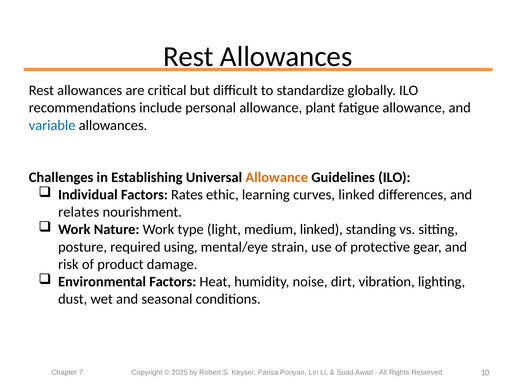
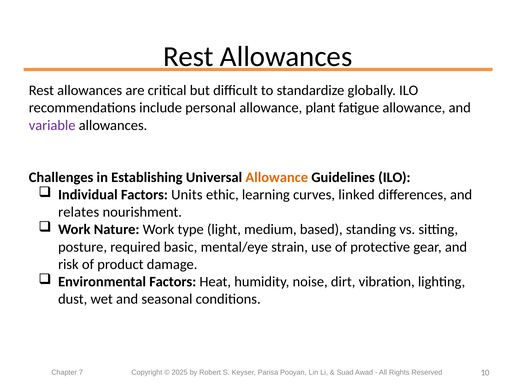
variable colour: blue -> purple
Rates: Rates -> Units
medium linked: linked -> based
using: using -> basic
